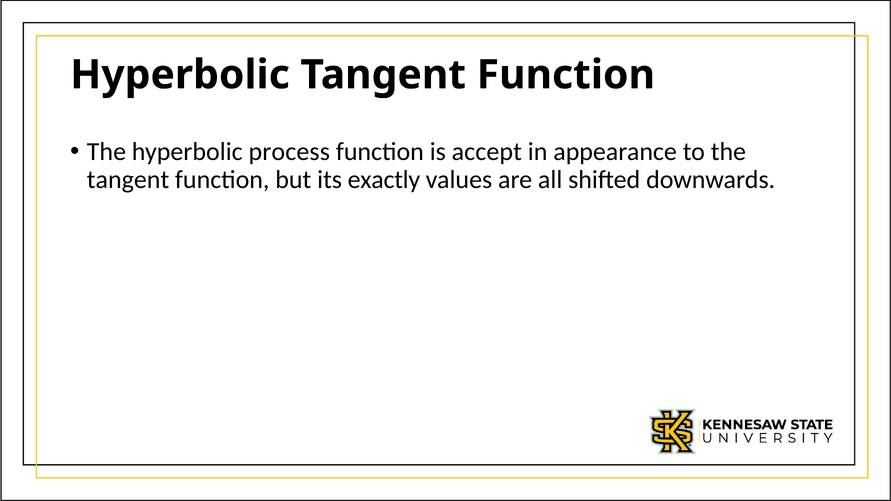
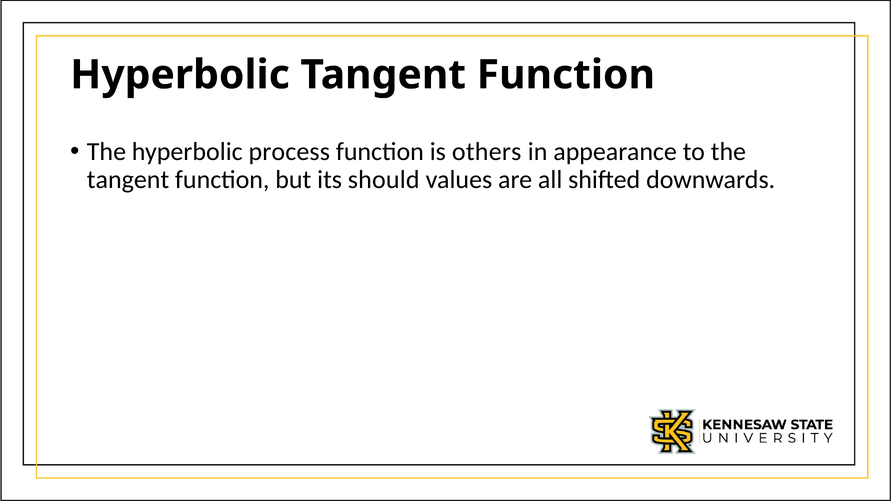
accept: accept -> others
exactly: exactly -> should
